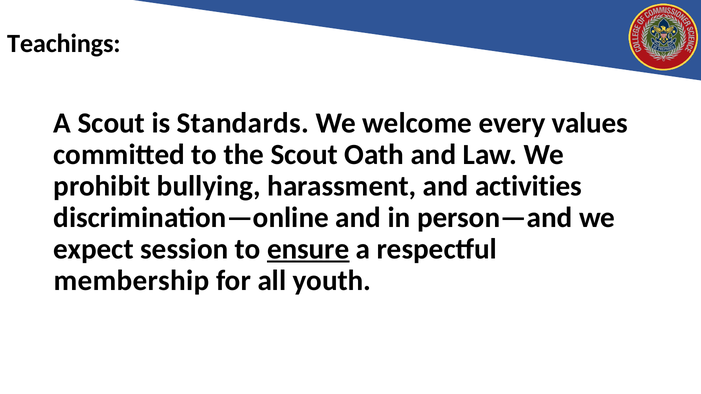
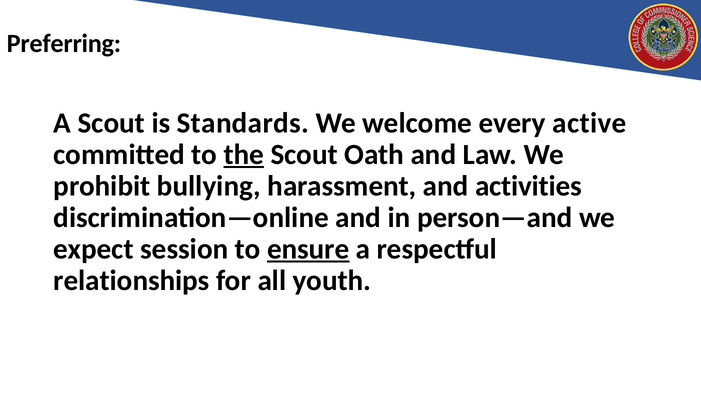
Teachings: Teachings -> Preferring
values: values -> active
the underline: none -> present
membership: membership -> relationships
